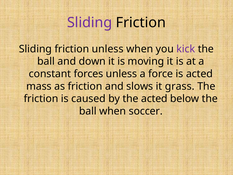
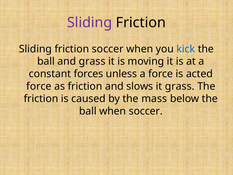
friction unless: unless -> soccer
kick colour: purple -> blue
and down: down -> grass
mass at (39, 86): mass -> force
the acted: acted -> mass
